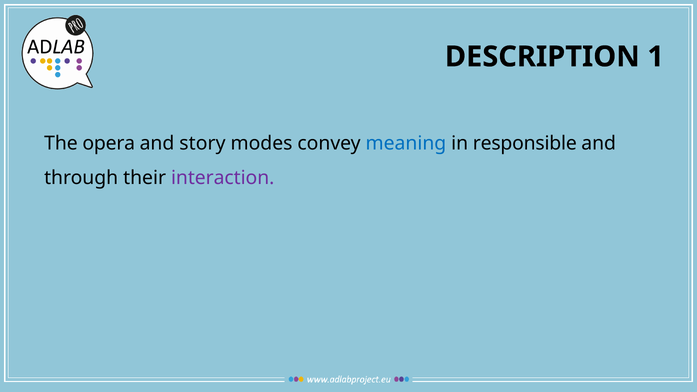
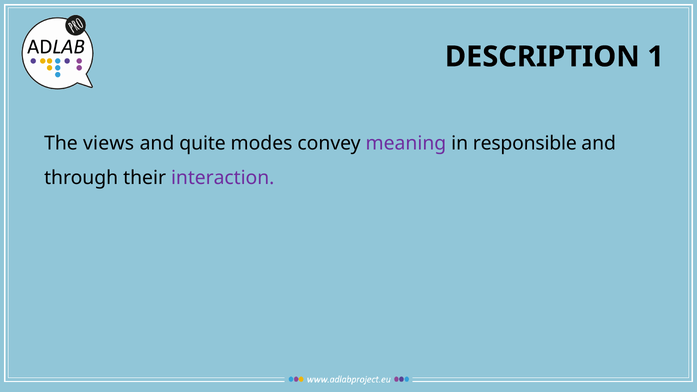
opera: opera -> views
story: story -> quite
meaning colour: blue -> purple
